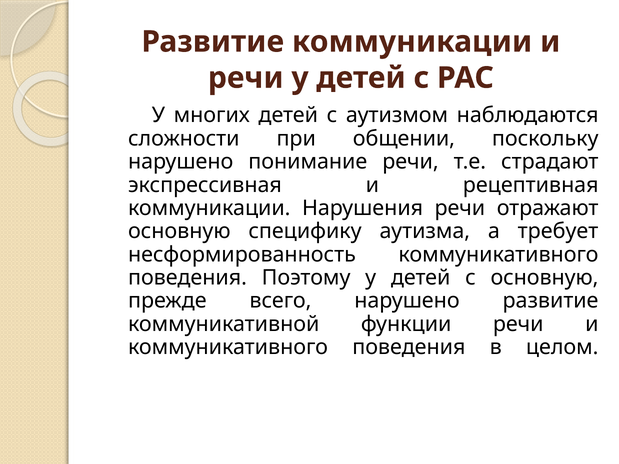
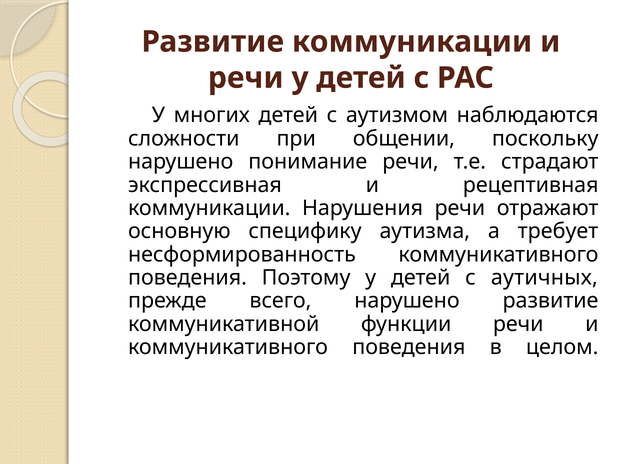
с основную: основную -> аутичных
